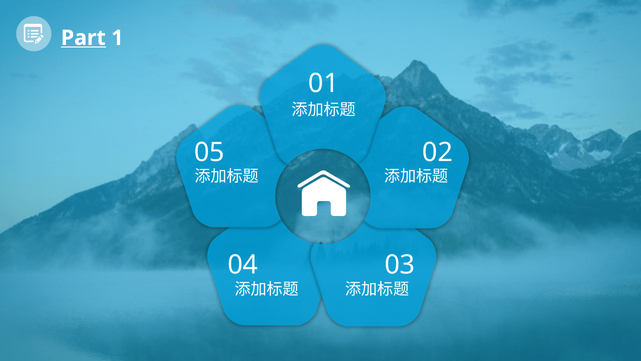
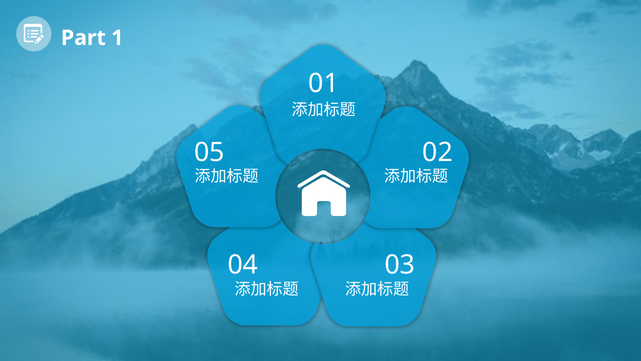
Part underline: present -> none
